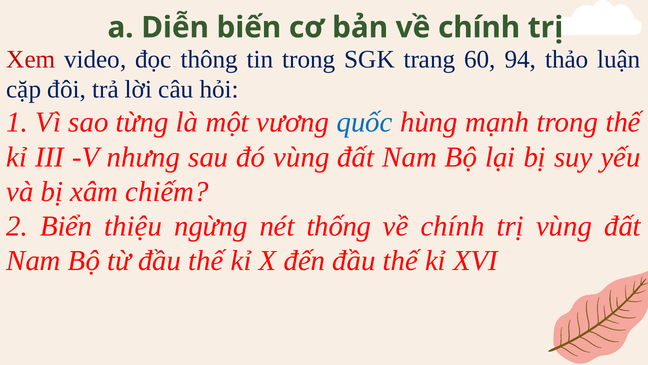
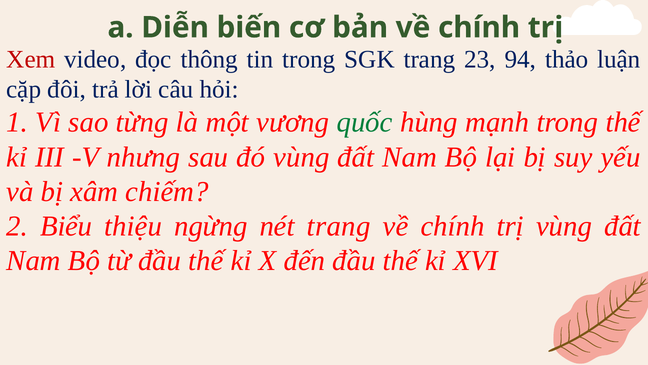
60: 60 -> 23
quốc colour: blue -> green
Biển: Biển -> Biểu
nét thống: thống -> trang
